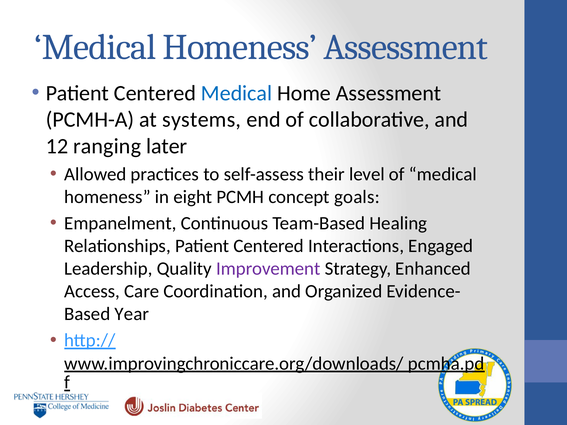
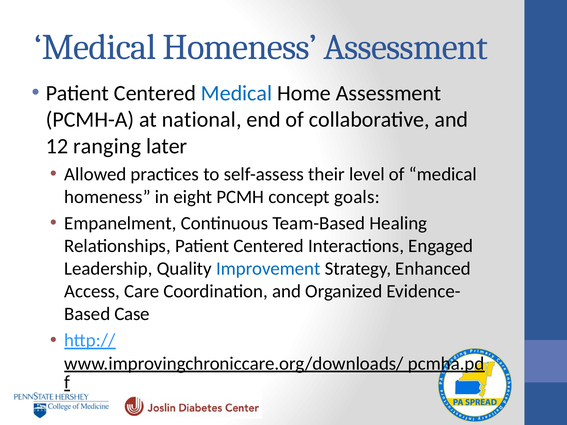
systems: systems -> national
Improvement colour: purple -> blue
Year: Year -> Case
